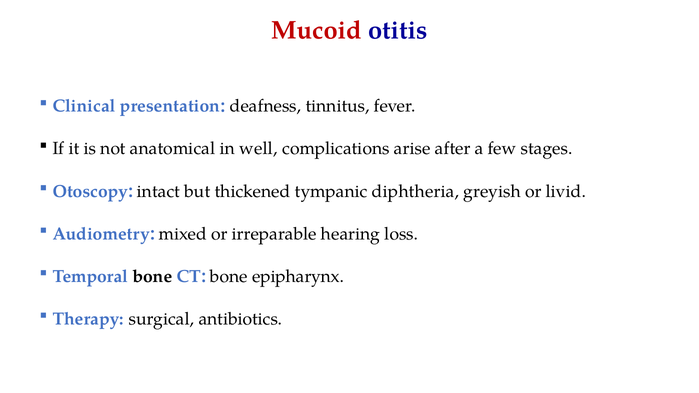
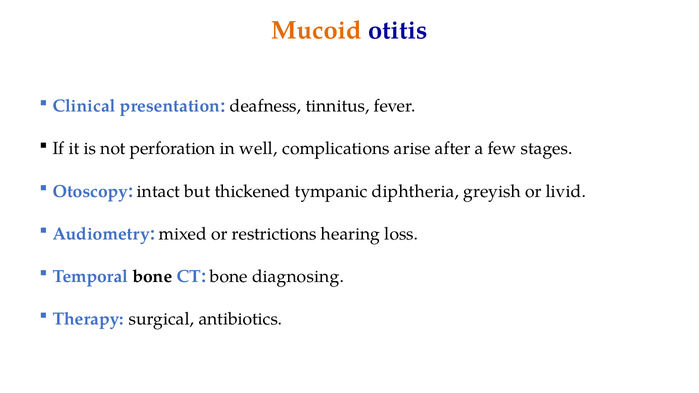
Mucoid colour: red -> orange
anatomical: anatomical -> perforation
irreparable: irreparable -> restrictions
epipharynx: epipharynx -> diagnosing
